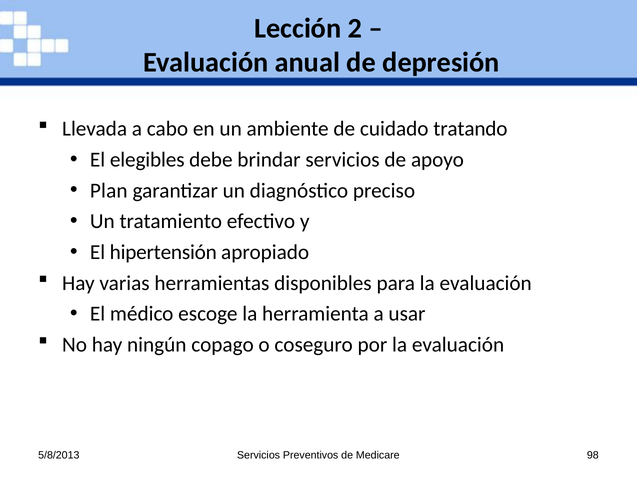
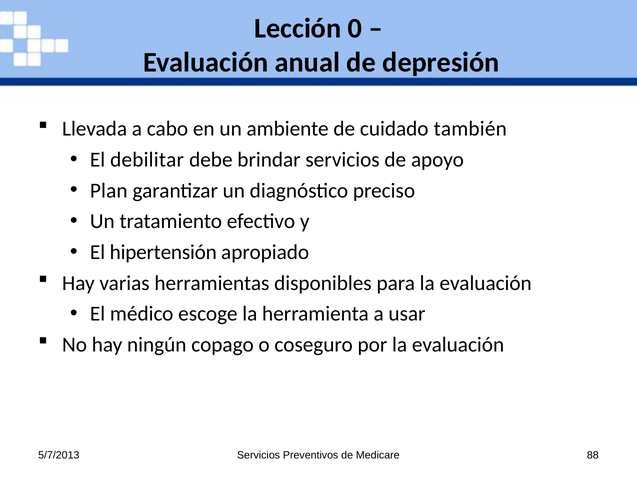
2: 2 -> 0
tratando: tratando -> también
elegibles: elegibles -> debilitar
5/8/2013: 5/8/2013 -> 5/7/2013
98: 98 -> 88
